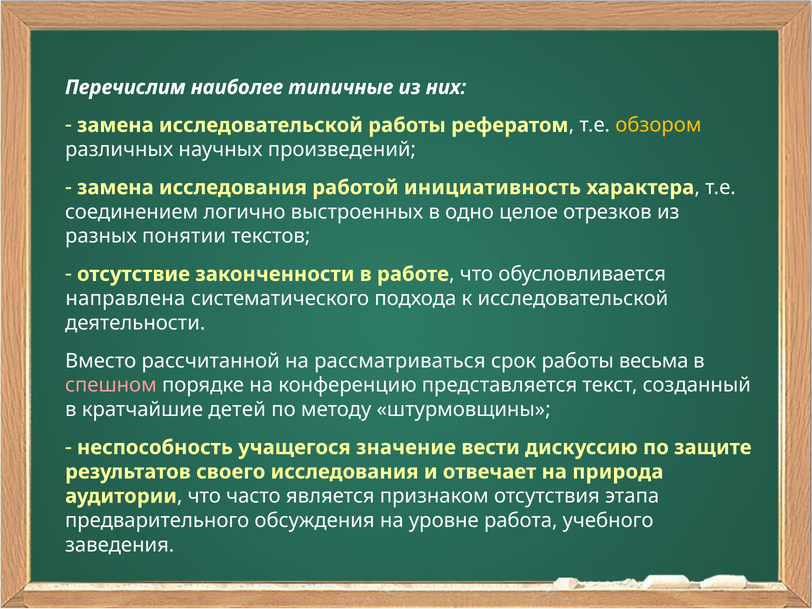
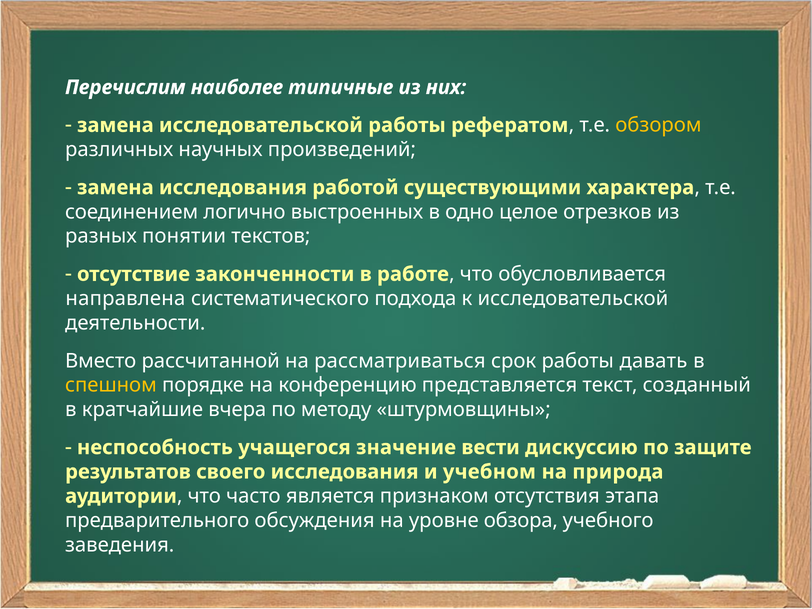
инициативность: инициативность -> существующими
весьма: весьма -> давать
спешном colour: pink -> yellow
детей: детей -> вчера
отвечает: отвечает -> учебном
работа: работа -> обзора
